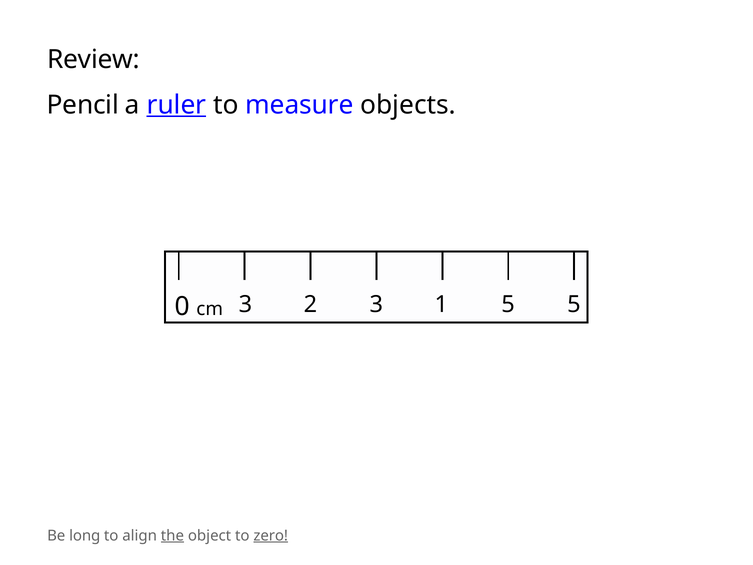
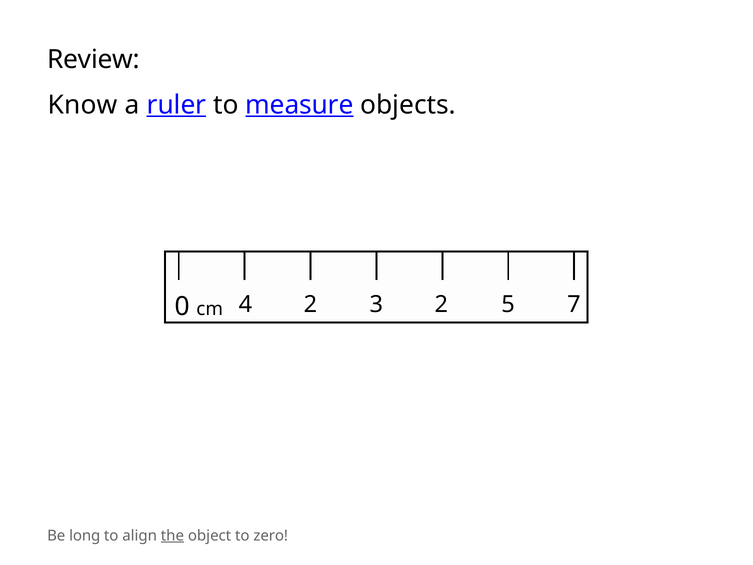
Pencil: Pencil -> Know
measure underline: none -> present
cm 3: 3 -> 4
3 1: 1 -> 2
5 5: 5 -> 7
zero underline: present -> none
